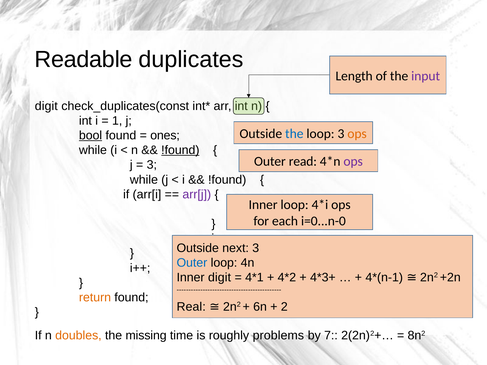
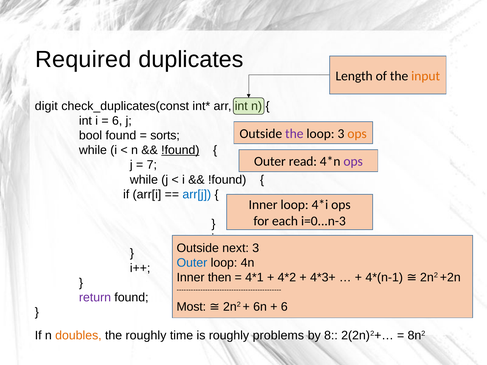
Readable: Readable -> Required
input colour: purple -> orange
1 at (117, 121): 1 -> 6
the at (294, 134) colour: blue -> purple
bool underline: present -> none
ones: ones -> sorts
3 at (152, 165): 3 -> 7
arr[j colour: purple -> blue
i=0...n-0: i=0...n-0 -> i=0...n-3
Inner digit: digit -> then
return colour: orange -> purple
Real: Real -> Most
2 at (284, 307): 2 -> 6
the missing: missing -> roughly
7: 7 -> 8
